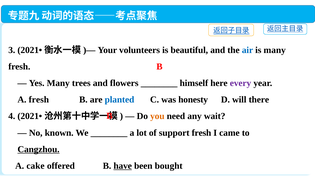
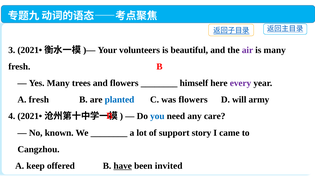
air colour: blue -> purple
was honesty: honesty -> flowers
there: there -> army
you colour: orange -> blue
wait: wait -> care
support fresh: fresh -> story
Cangzhou underline: present -> none
cake: cake -> keep
bought: bought -> invited
